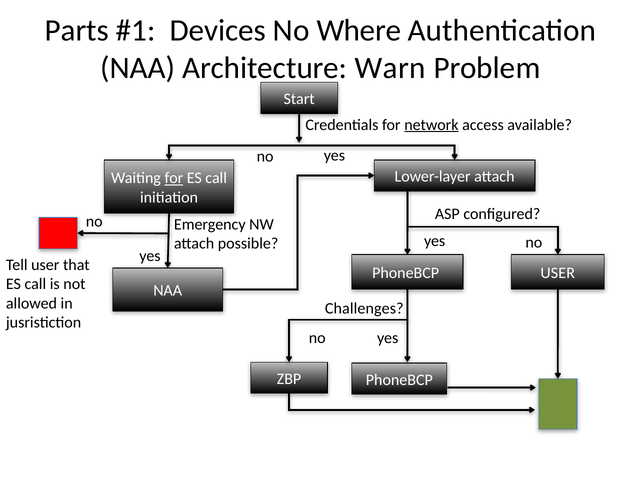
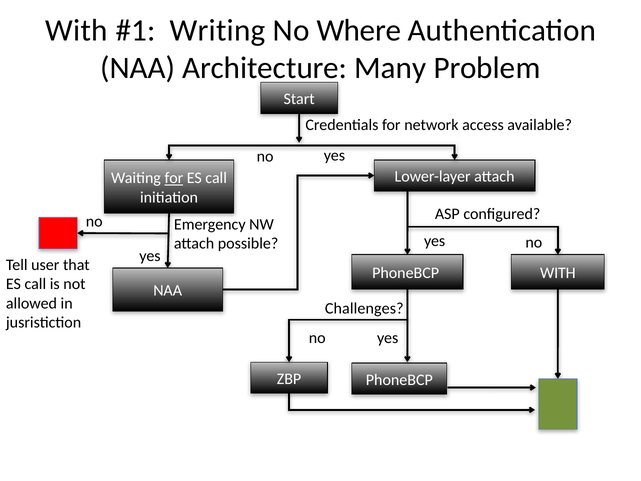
Parts at (77, 31): Parts -> With
Devices: Devices -> Writing
Warn: Warn -> Many
network underline: present -> none
USER at (558, 273): USER -> WITH
